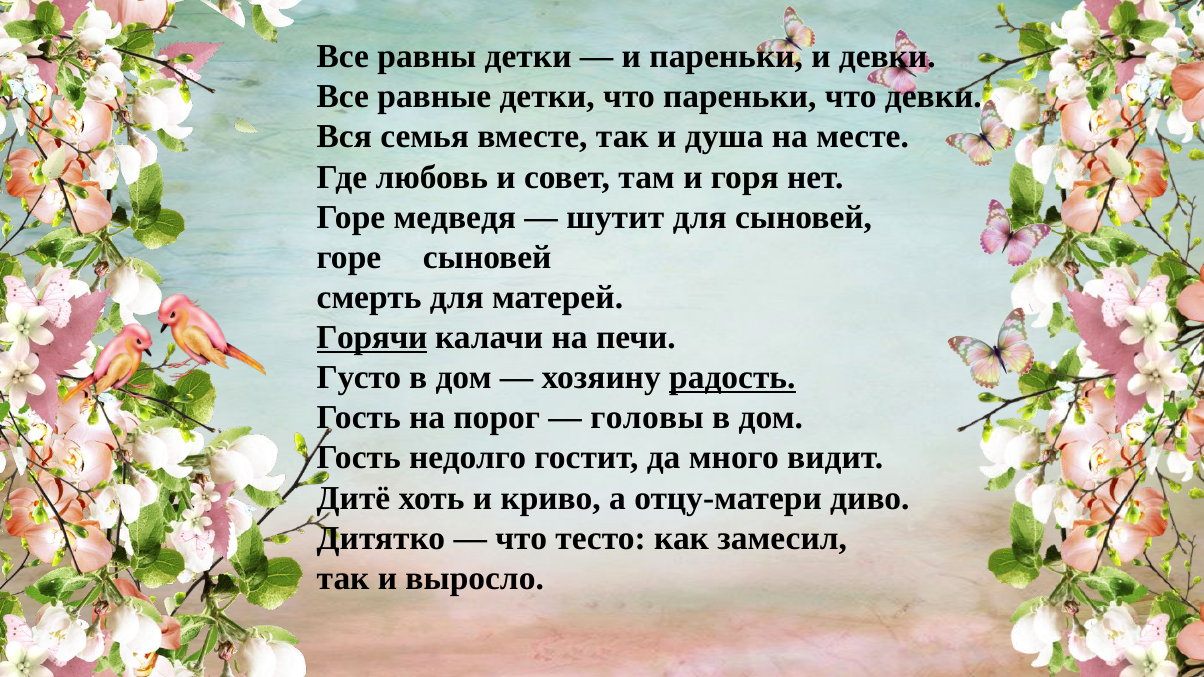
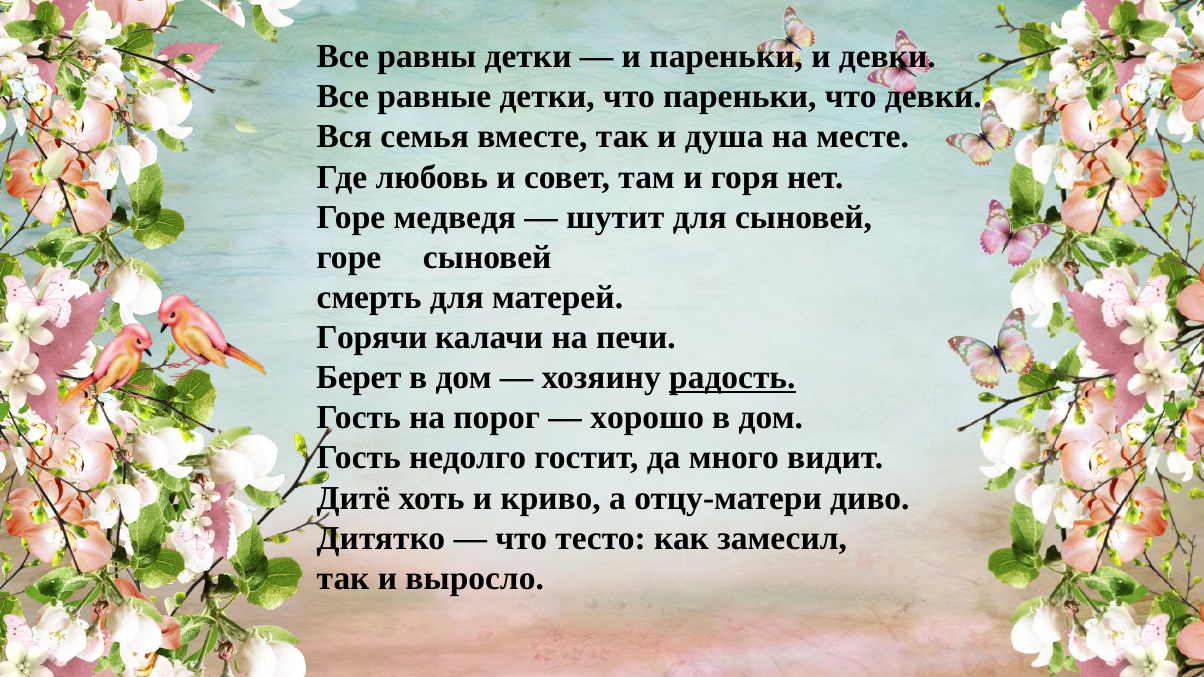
Горячи underline: present -> none
Густо: Густо -> Берет
головы: головы -> хорошо
